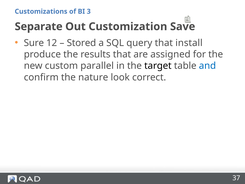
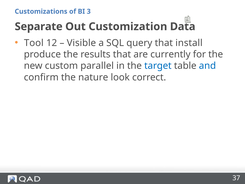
Save: Save -> Data
Sure: Sure -> Tool
Stored: Stored -> Visible
assigned: assigned -> currently
target colour: black -> blue
